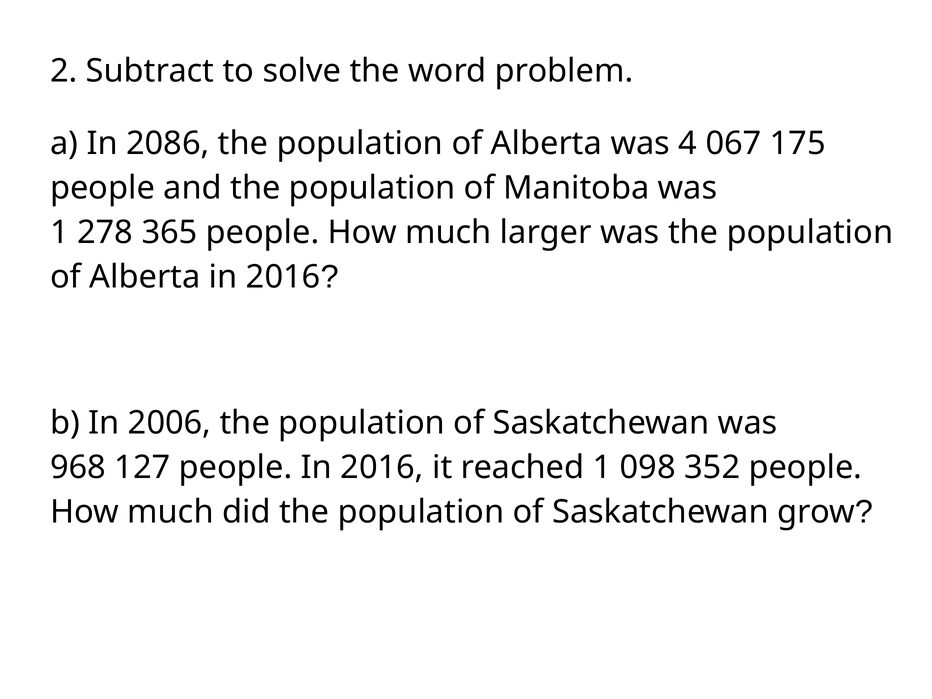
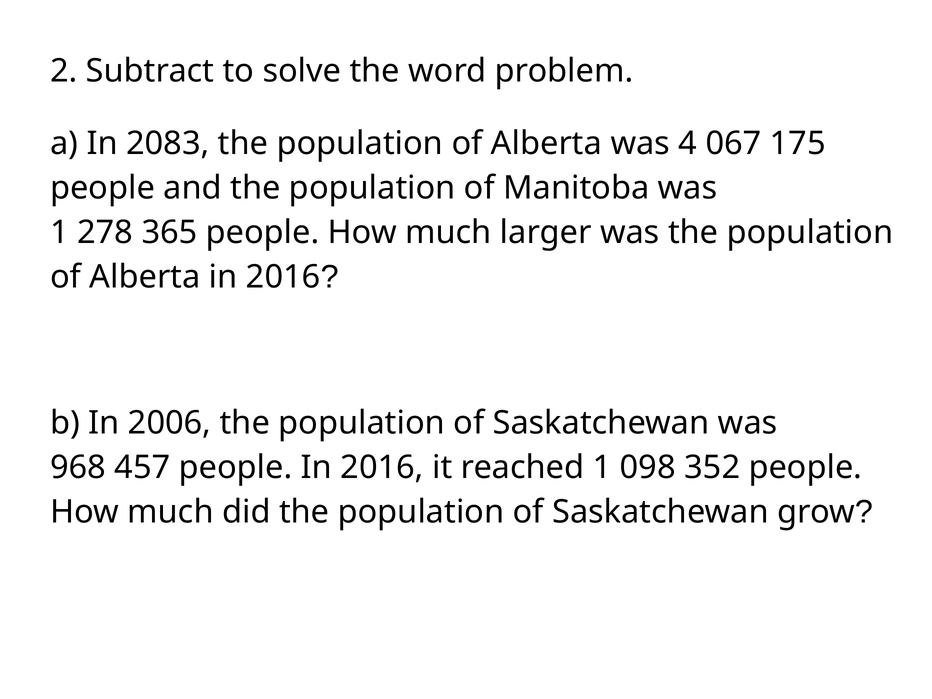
2086: 2086 -> 2083
127: 127 -> 457
